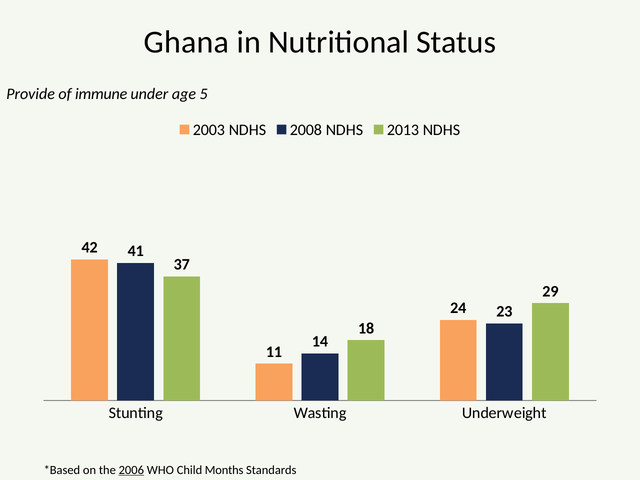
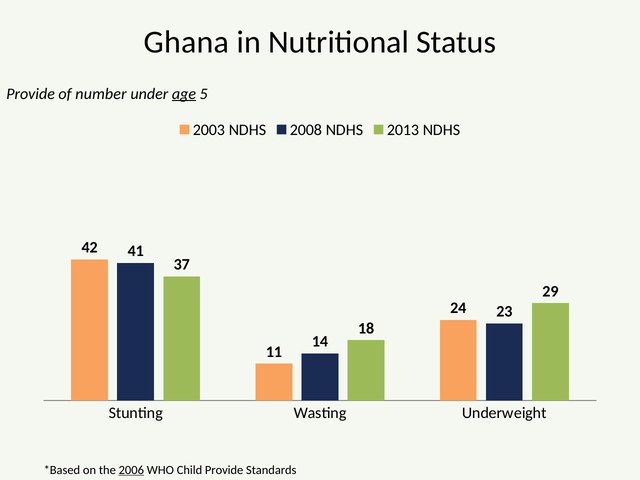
immune: immune -> number
age underline: none -> present
Child Months: Months -> Provide
